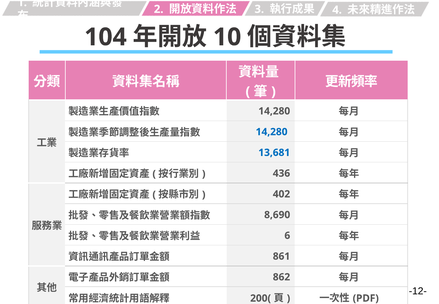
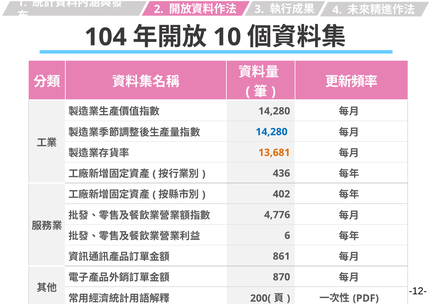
13,681 colour: blue -> orange
8,690: 8,690 -> 4,776
862: 862 -> 870
